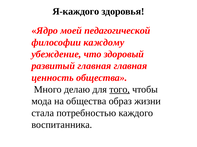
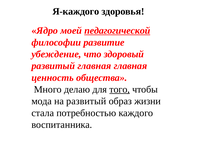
педагогической underline: none -> present
каждому: каждому -> развитие
на общества: общества -> развитый
